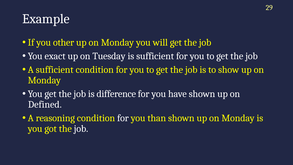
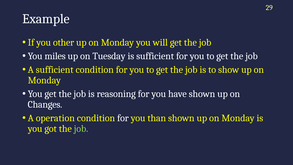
exact: exact -> miles
difference: difference -> reasoning
Defined: Defined -> Changes
reasoning: reasoning -> operation
job at (81, 129) colour: white -> light green
